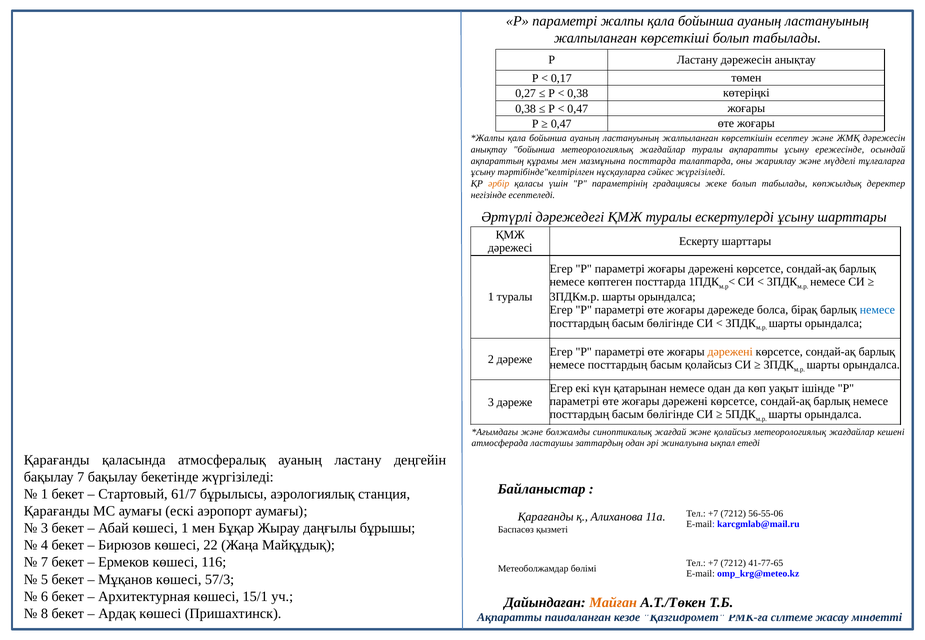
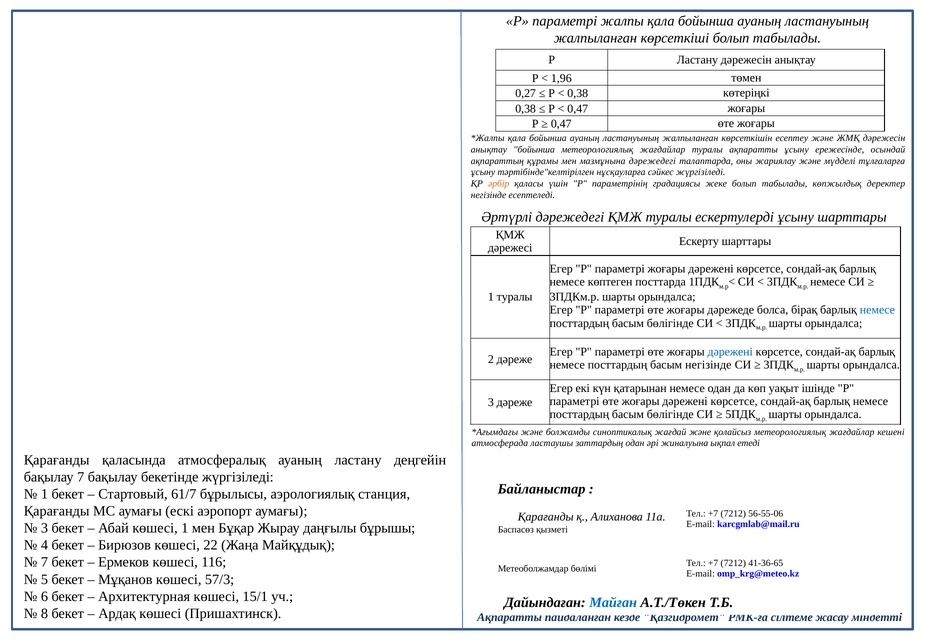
0,17: 0,17 -> 1,96
мазмұнына посттарда: посттарда -> дәрежедегі
дәрежені at (730, 352) colour: orange -> blue
басым қолайсыз: қолайсыз -> негізінде
41-77-65: 41-77-65 -> 41-36-65
Майған colour: orange -> blue
